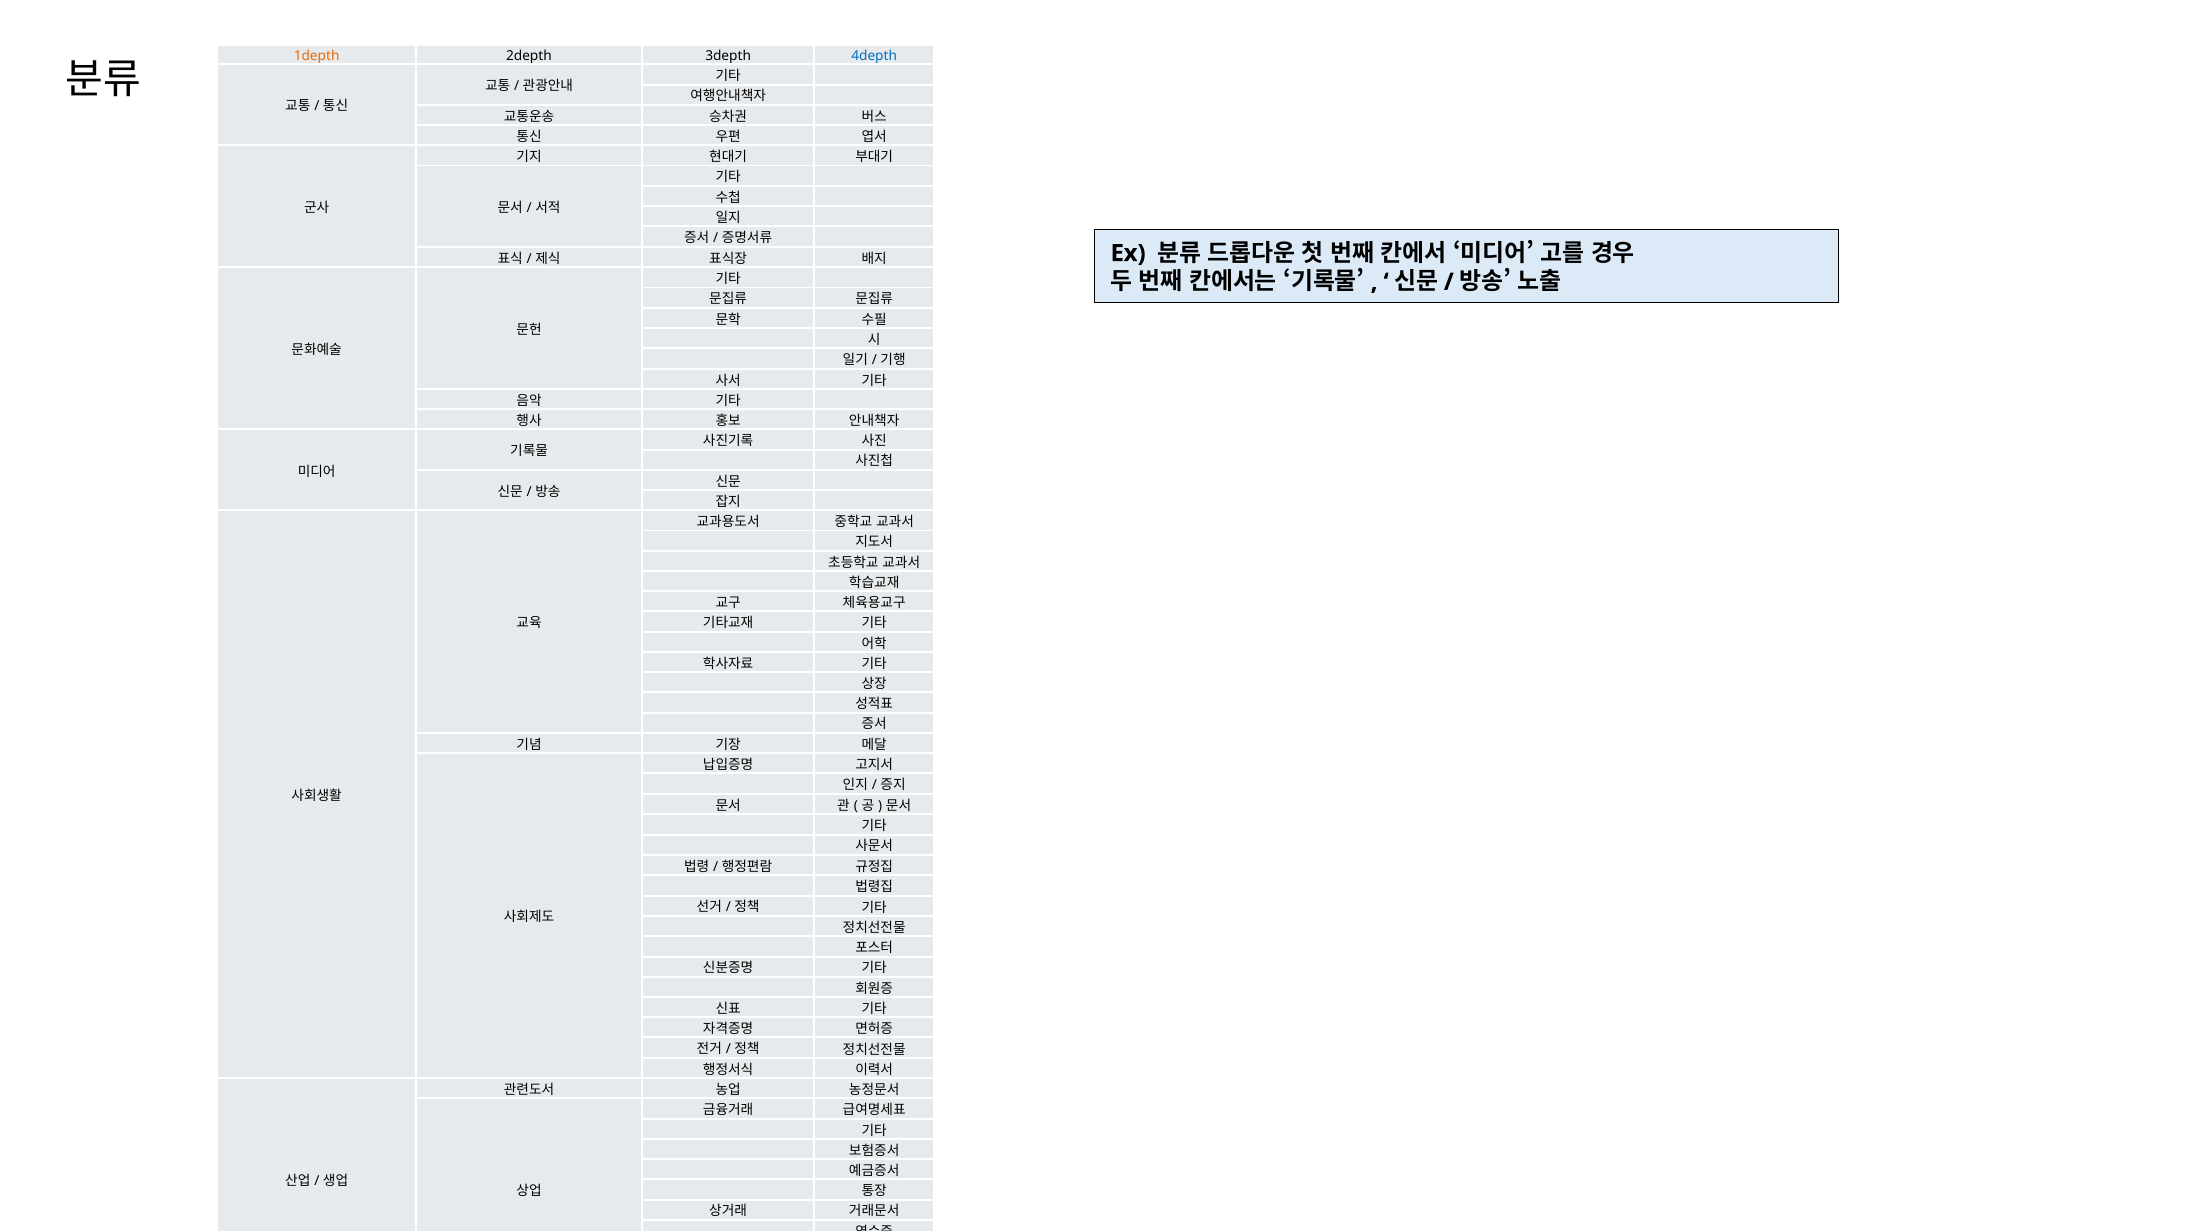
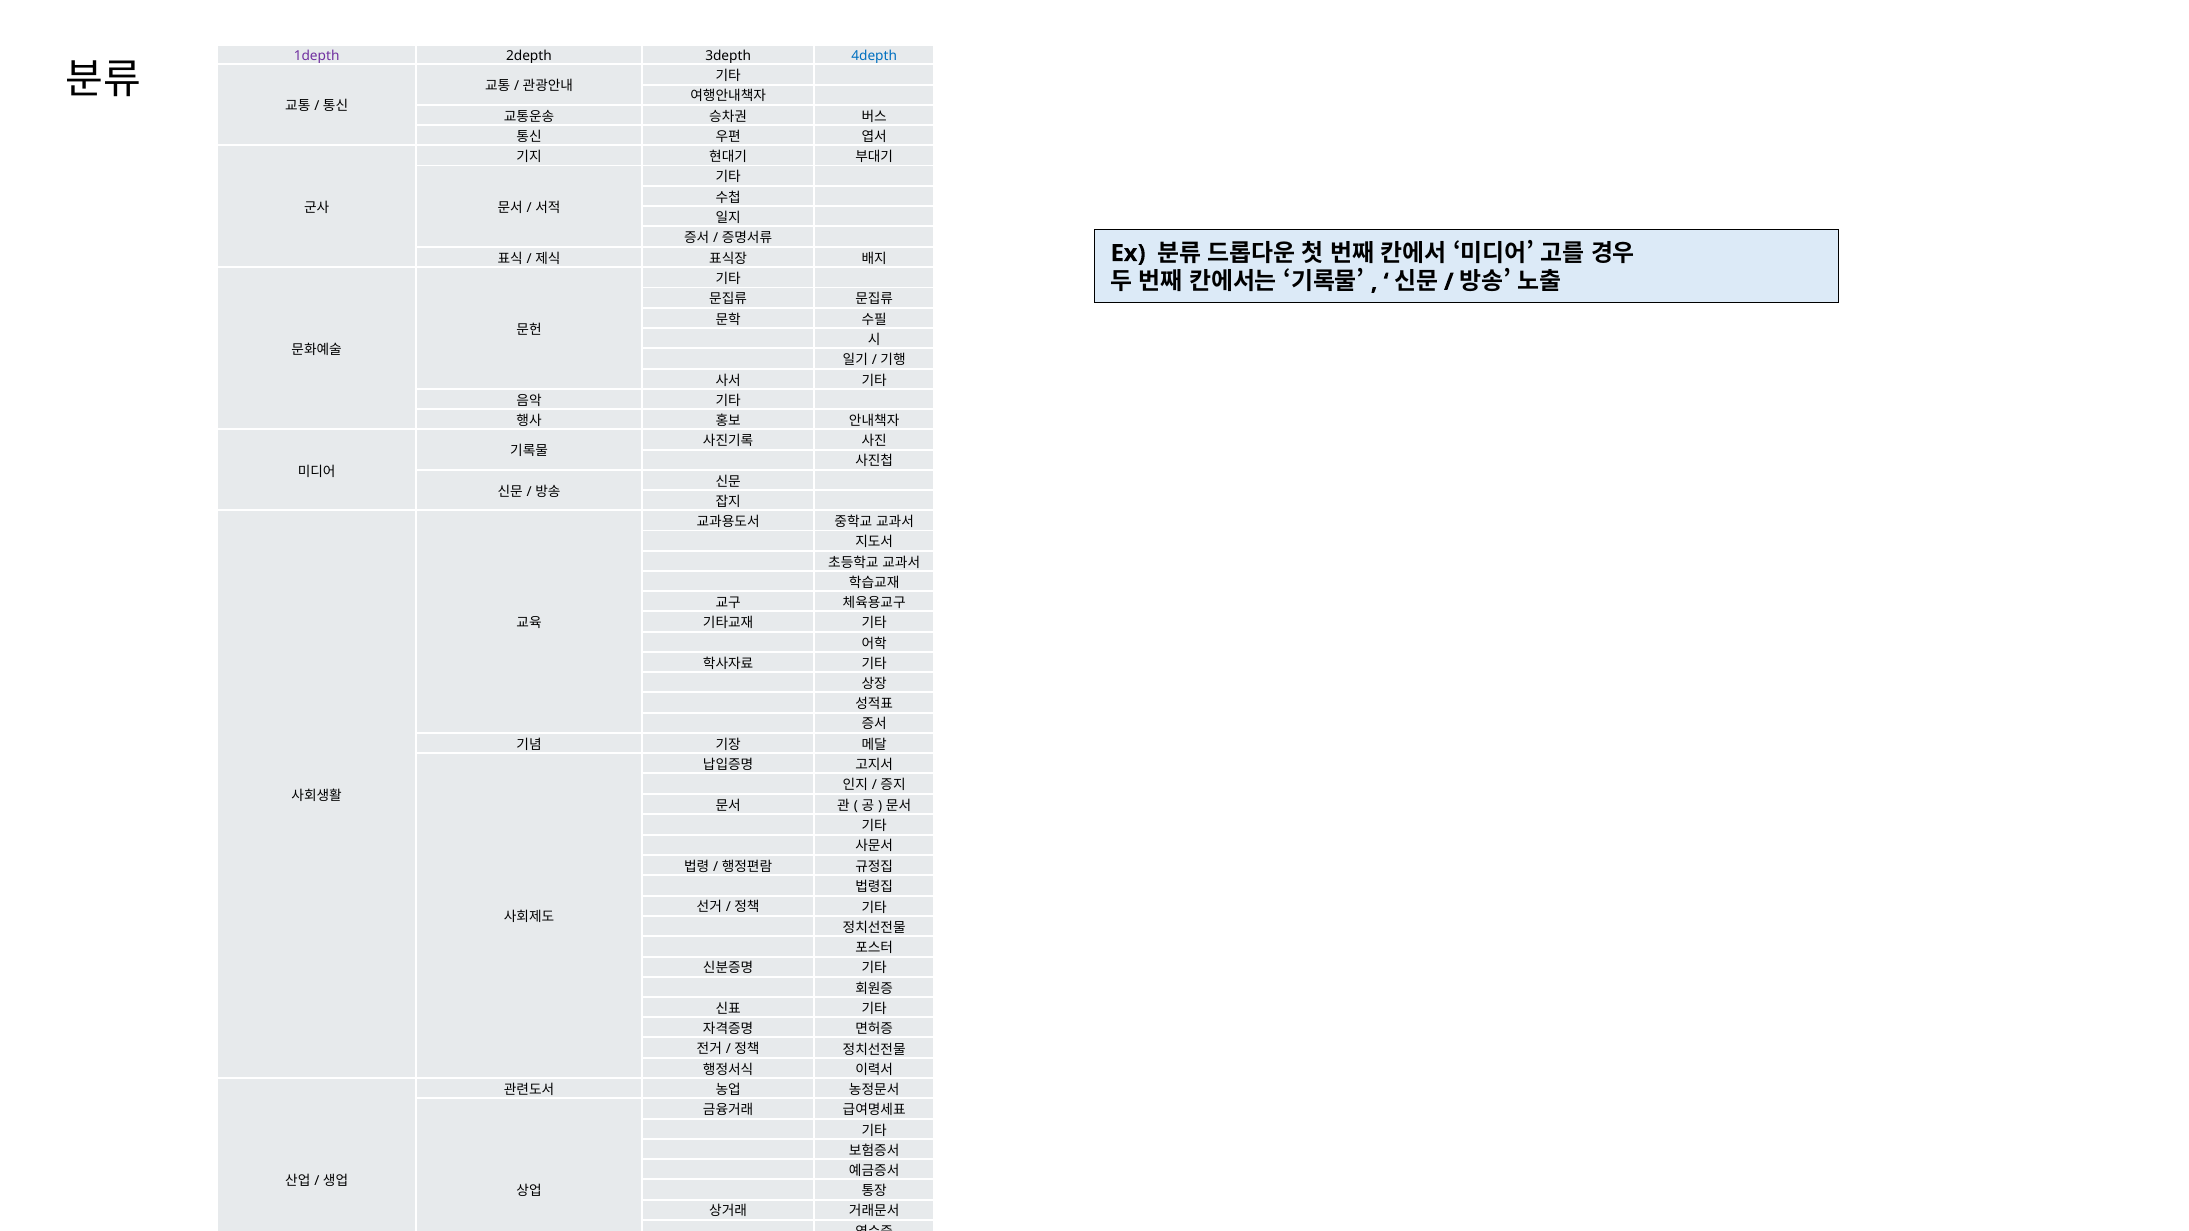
1depth colour: orange -> purple
